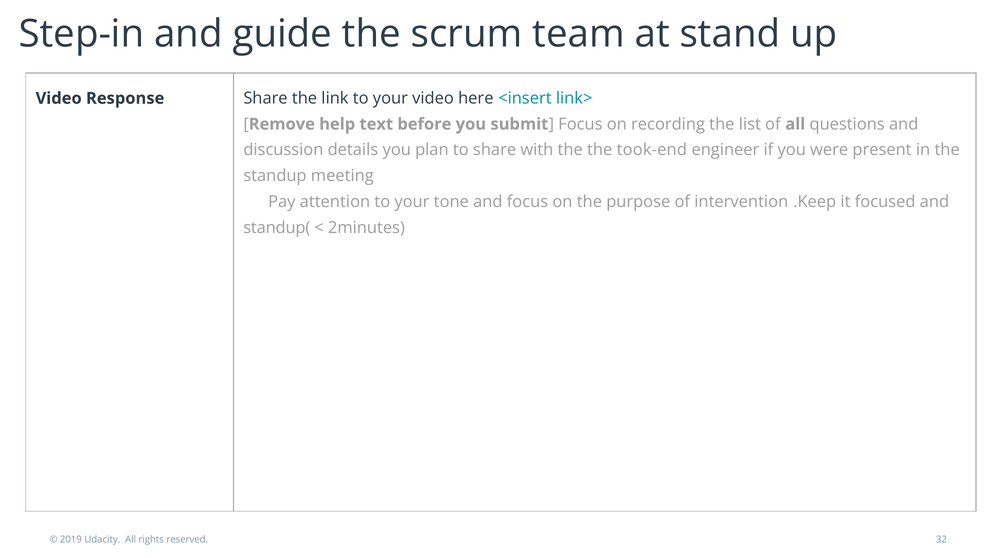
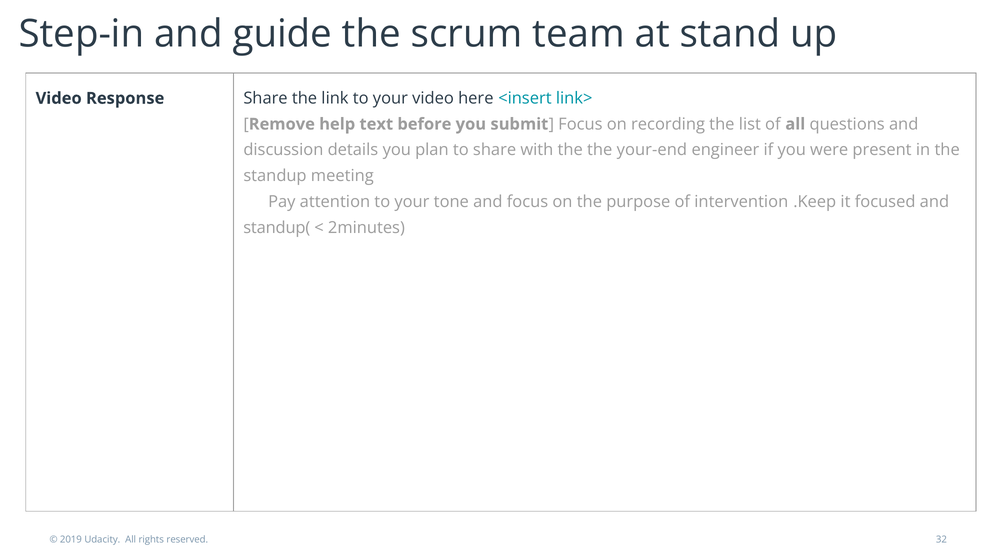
took-end: took-end -> your-end
